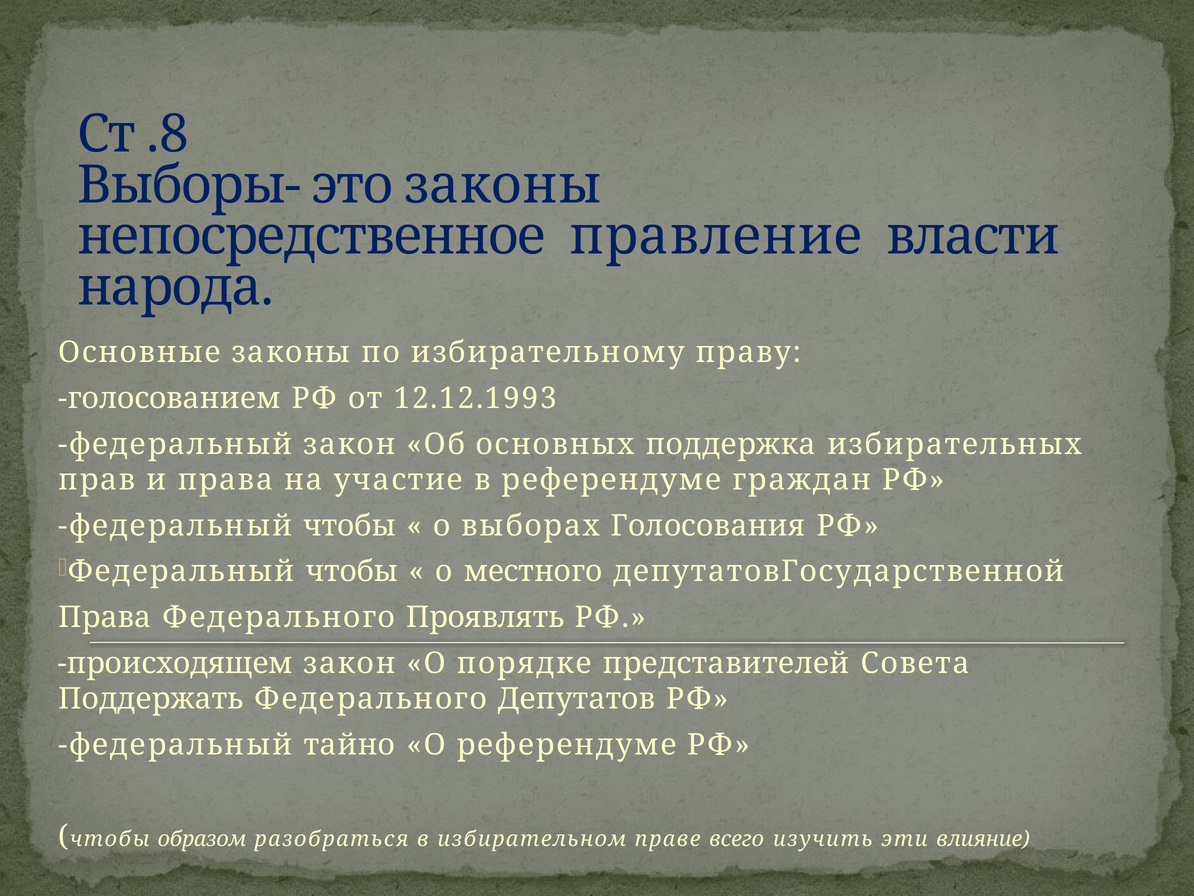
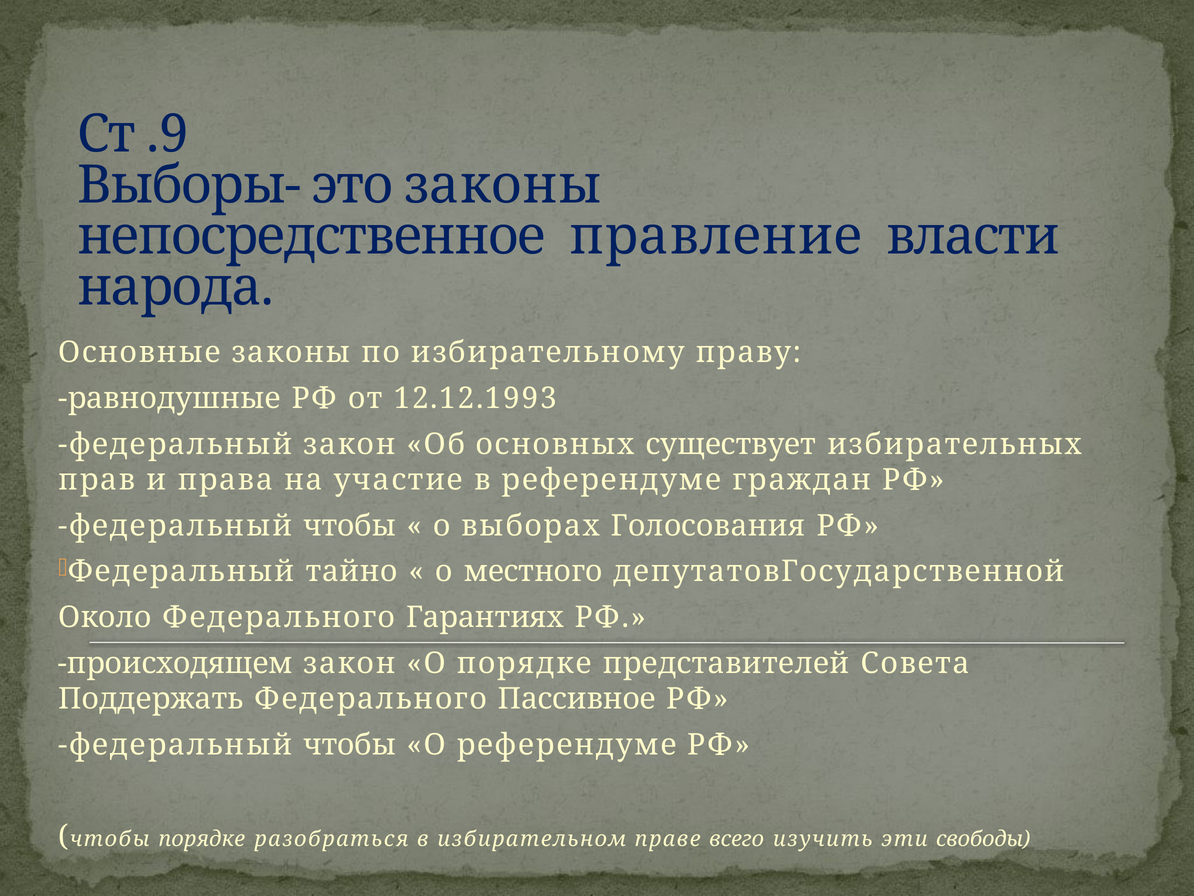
.8: .8 -> .9
голосованием: голосованием -> равнодушные
поддержка: поддержка -> существует
чтобы at (352, 571): чтобы -> тайно
Права at (105, 617): Права -> Около
Проявлять: Проявлять -> Гарантиях
Депутатов: Депутатов -> Пассивное
тайно at (349, 744): тайно -> чтобы
чтобы образом: образом -> порядке
влияние: влияние -> свободы
